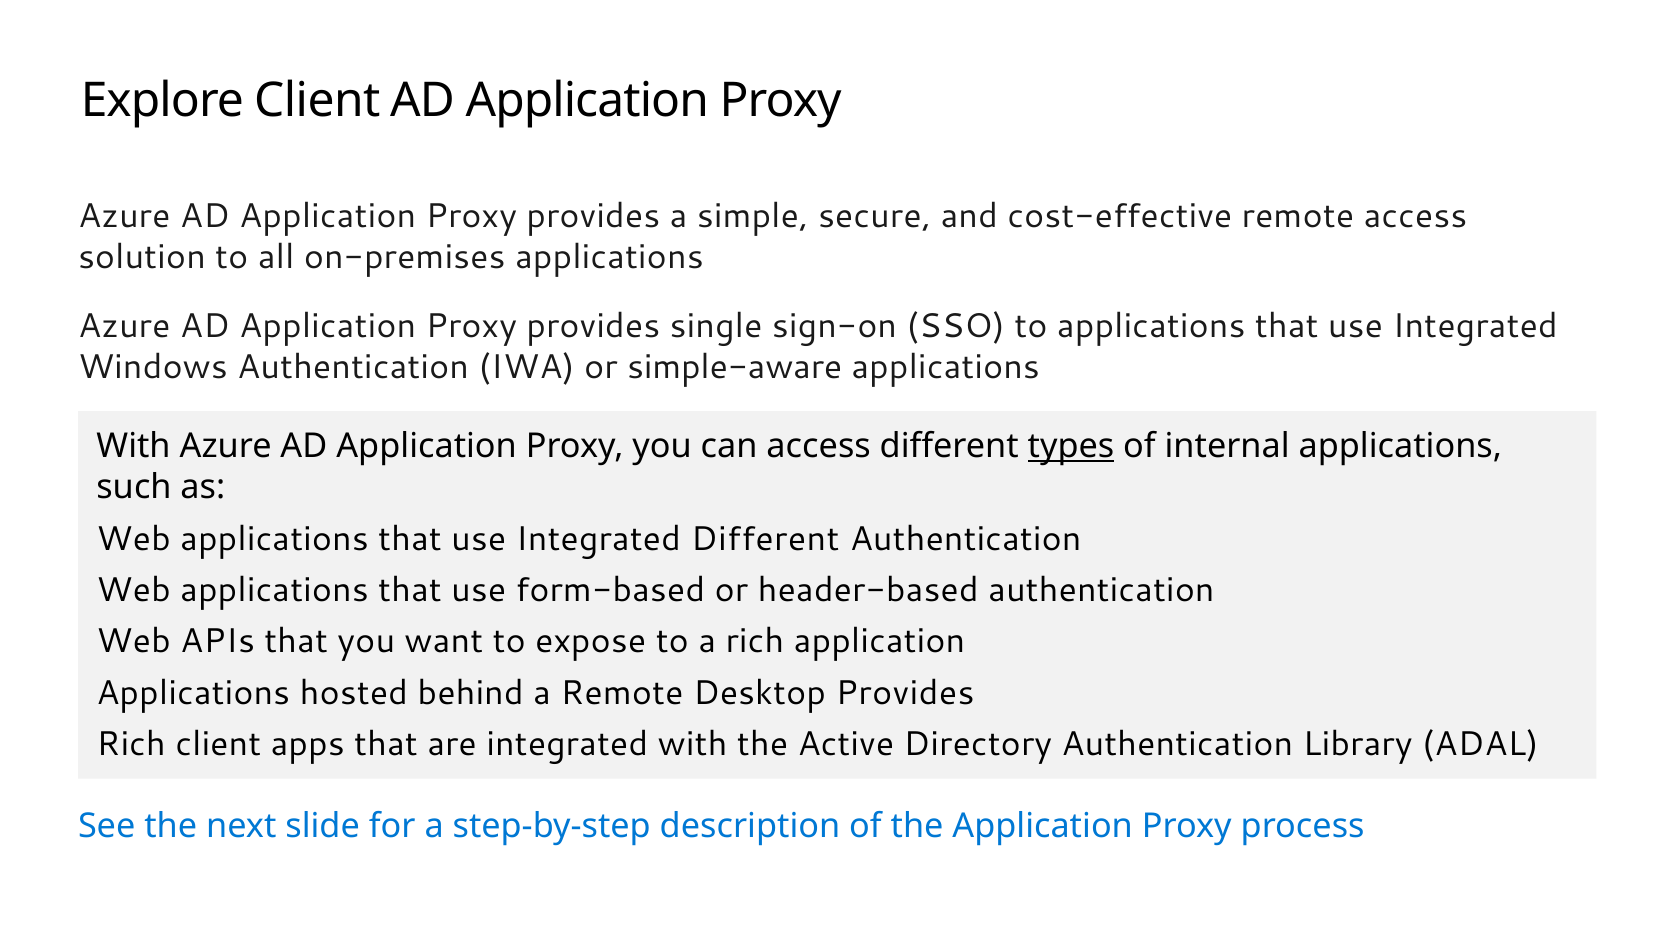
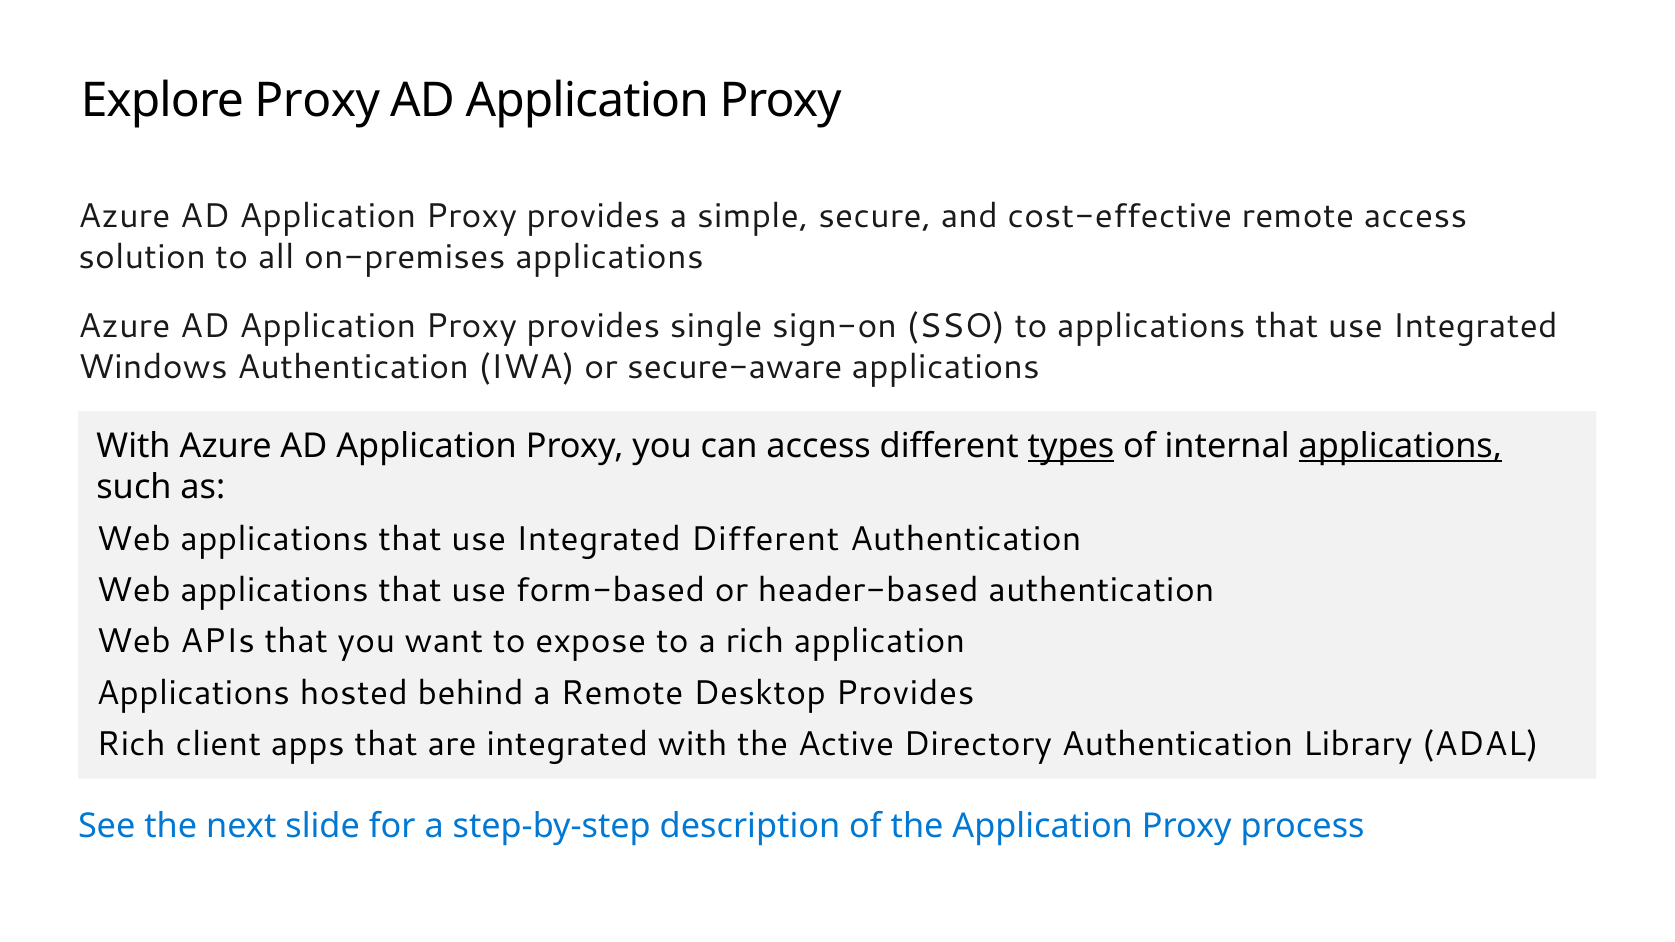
Explore Client: Client -> Proxy
simple-aware: simple-aware -> secure-aware
applications at (1400, 446) underline: none -> present
